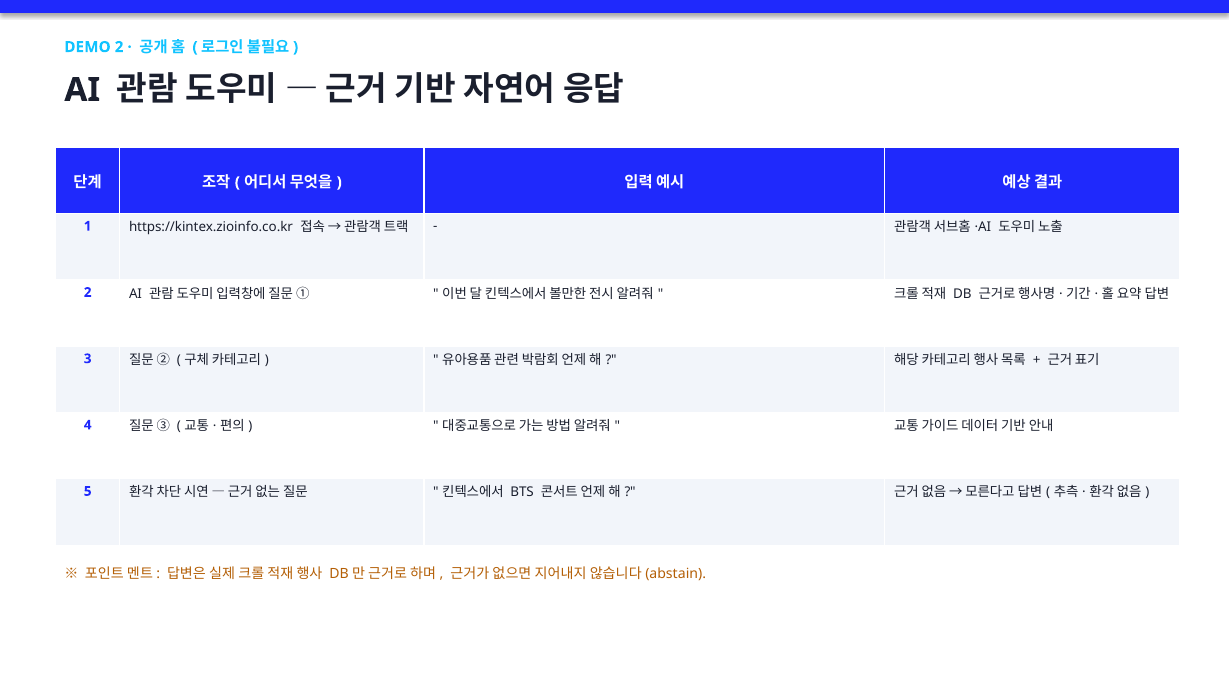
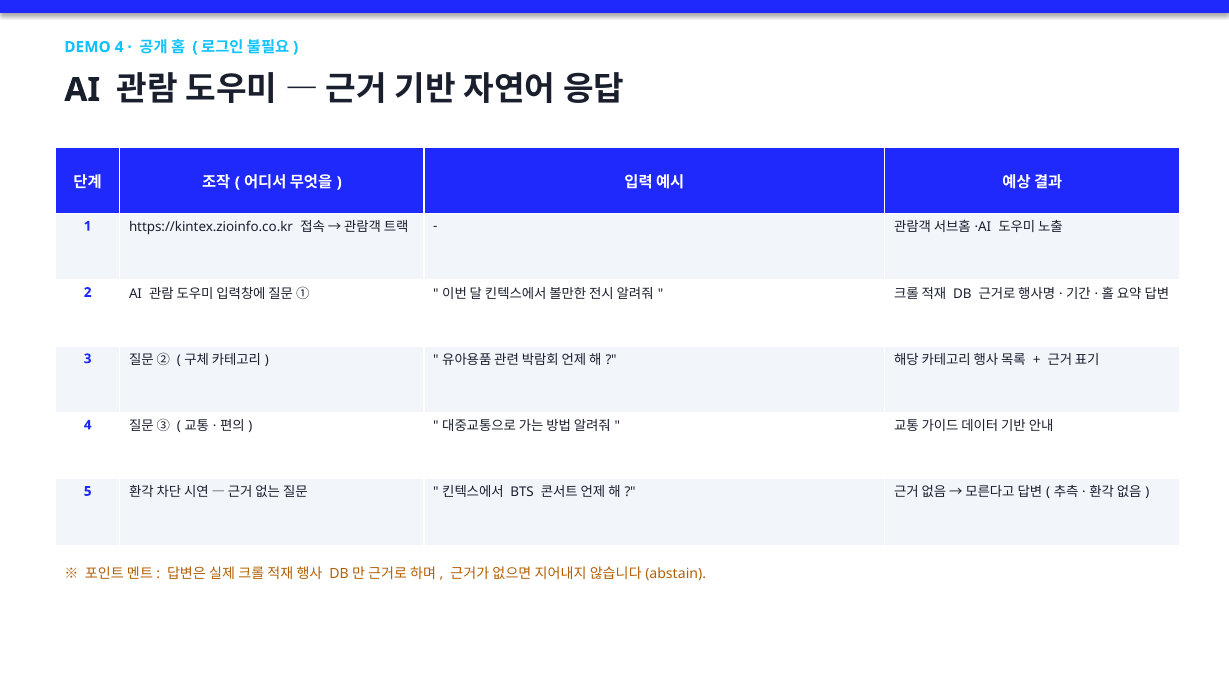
DEMO 2: 2 -> 4
